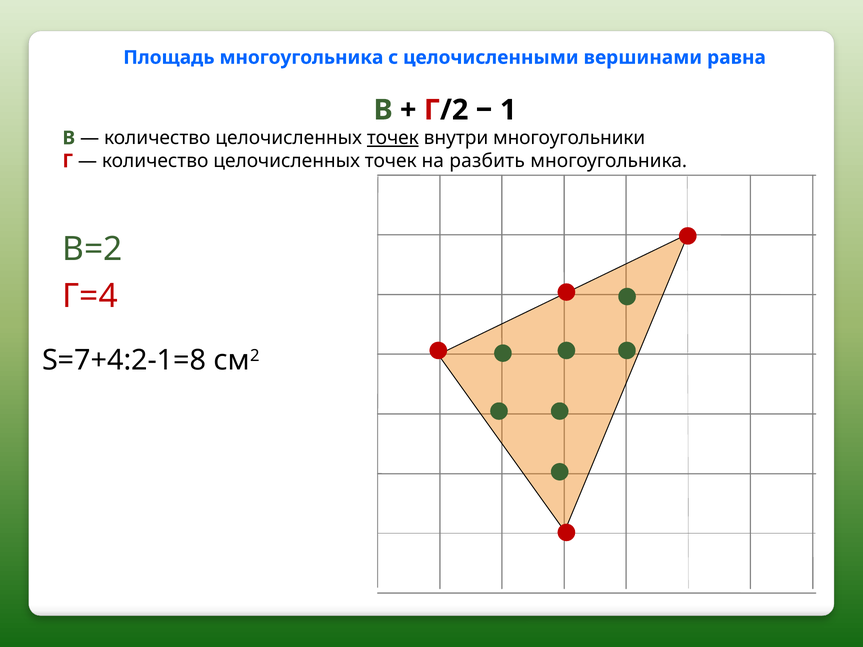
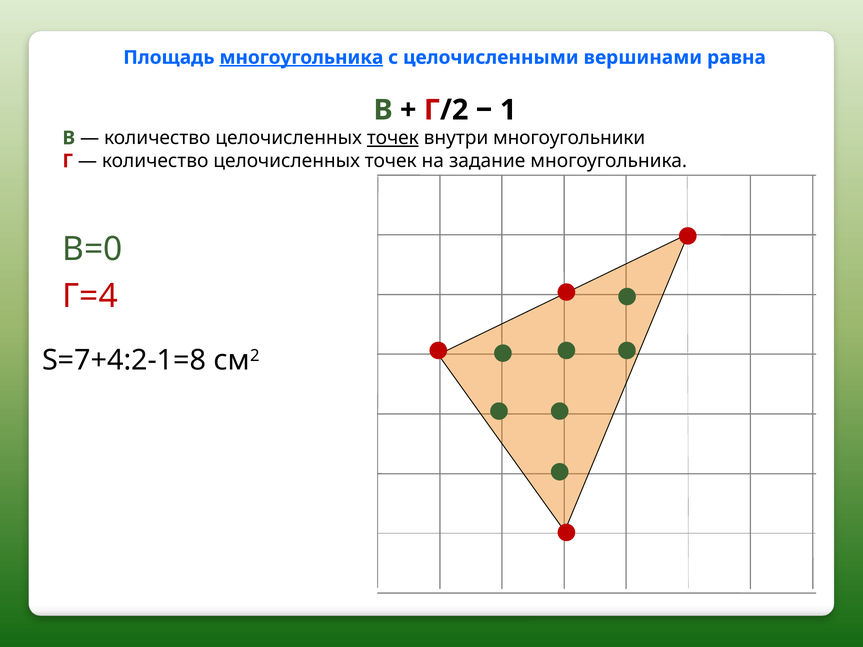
многоугольника at (301, 58) underline: none -> present
разбить: разбить -> задание
В=2: В=2 -> В=0
